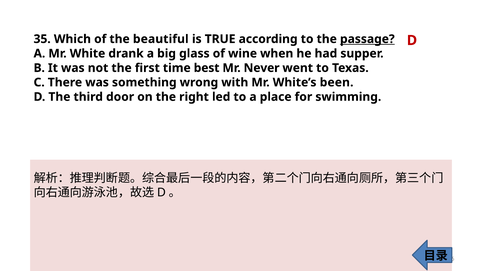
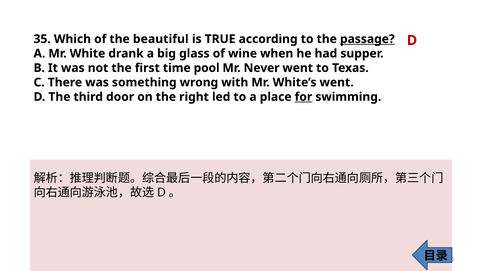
best: best -> pool
White’s been: been -> went
for underline: none -> present
